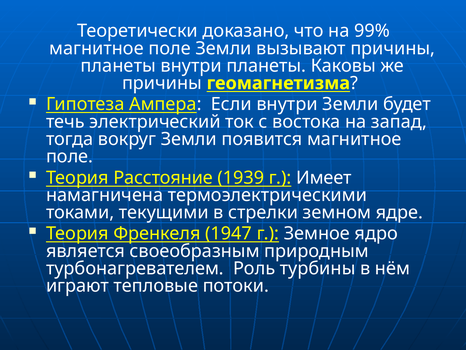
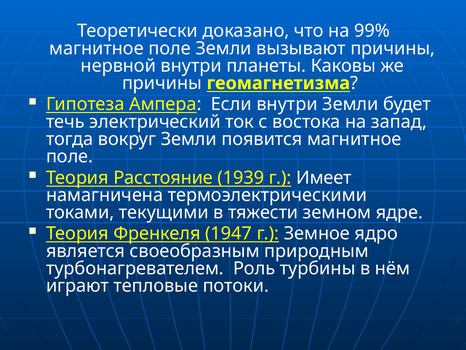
планеты at (118, 66): планеты -> нервной
стрелки: стрелки -> тяжести
